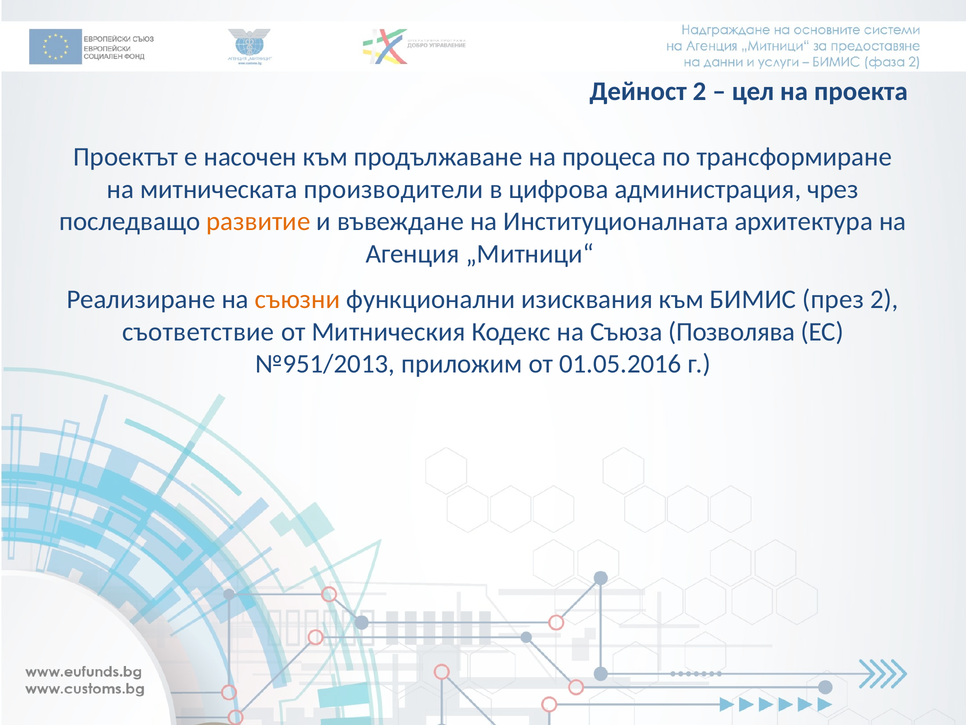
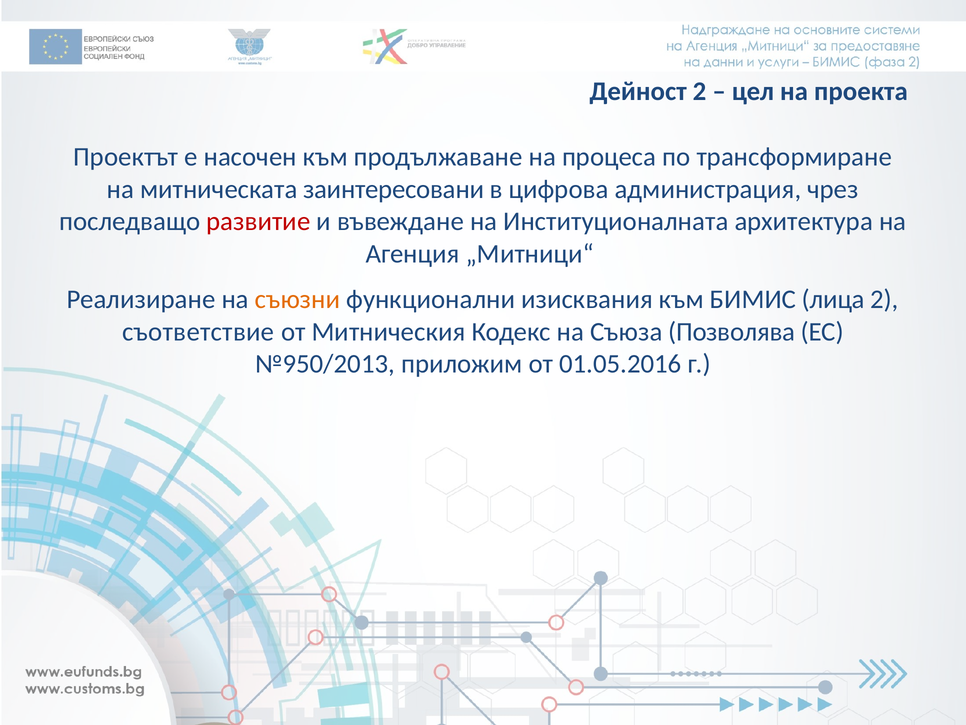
производители: производители -> заинтересовани
развитие colour: orange -> red
през: през -> лица
№951/2013: №951/2013 -> №950/2013
